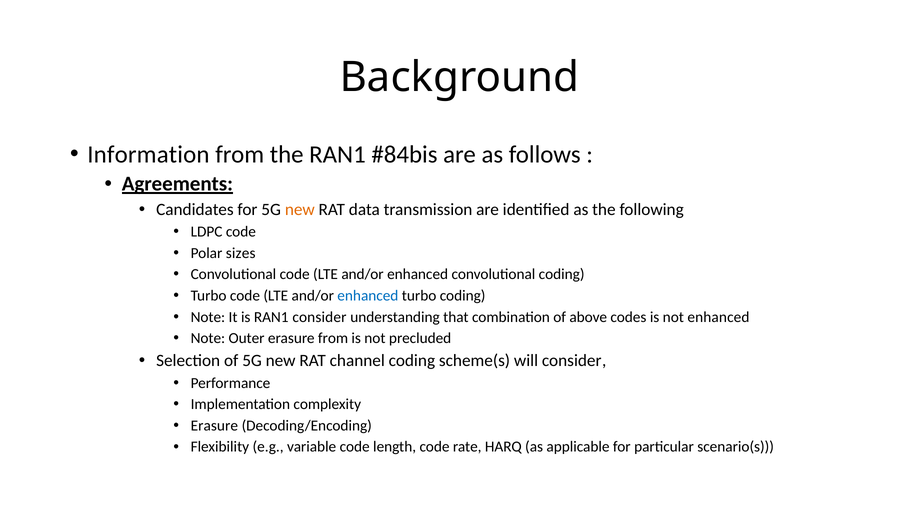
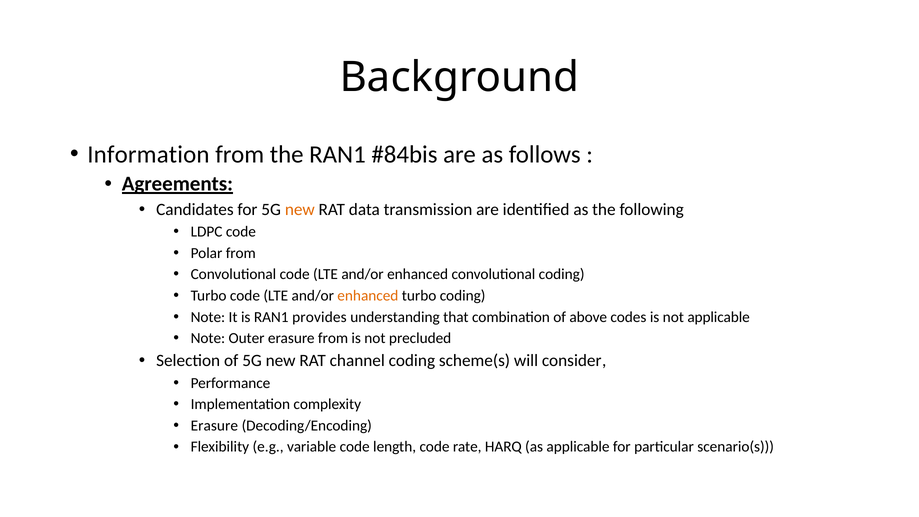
Polar sizes: sizes -> from
enhanced at (368, 296) colour: blue -> orange
RAN1 consider: consider -> provides
not enhanced: enhanced -> applicable
